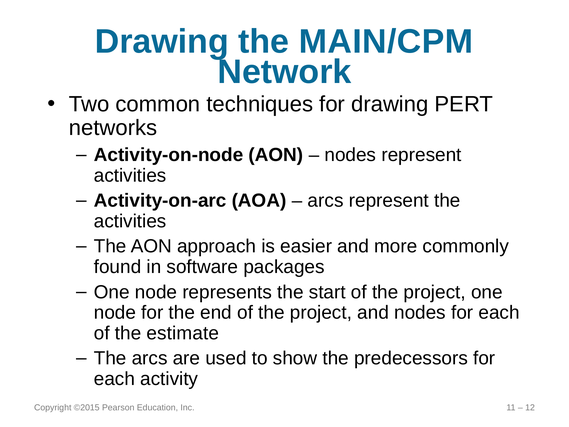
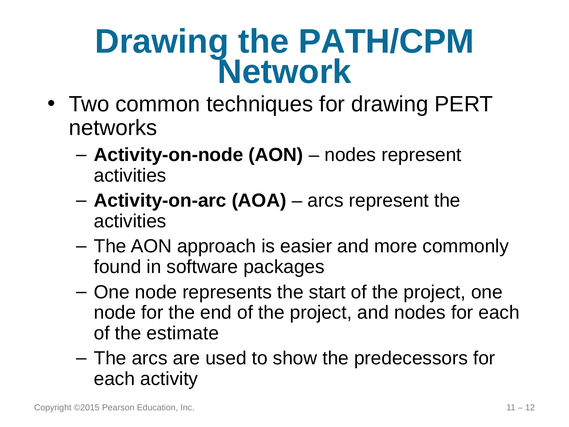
MAIN/CPM: MAIN/CPM -> PATH/CPM
